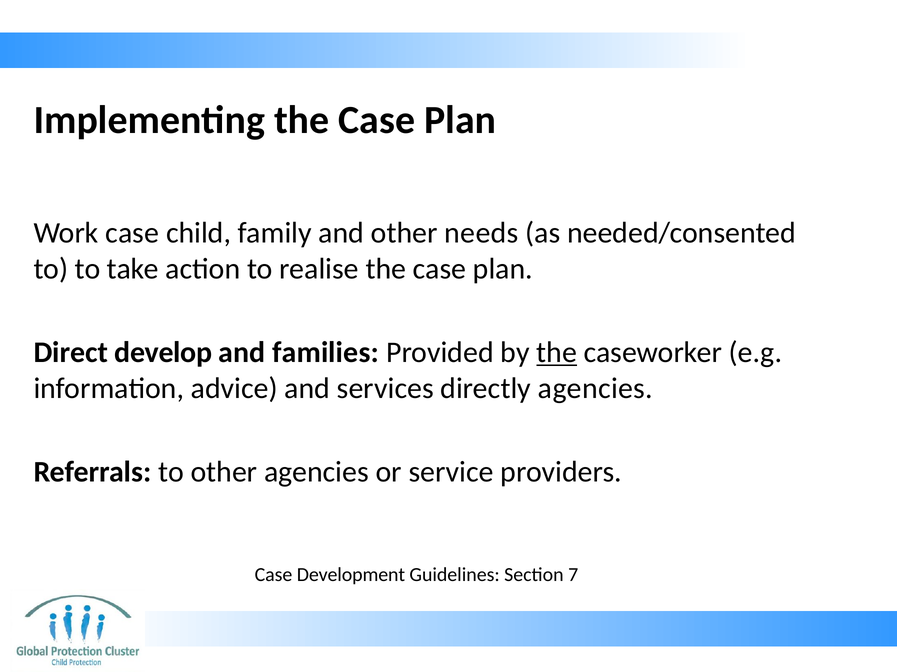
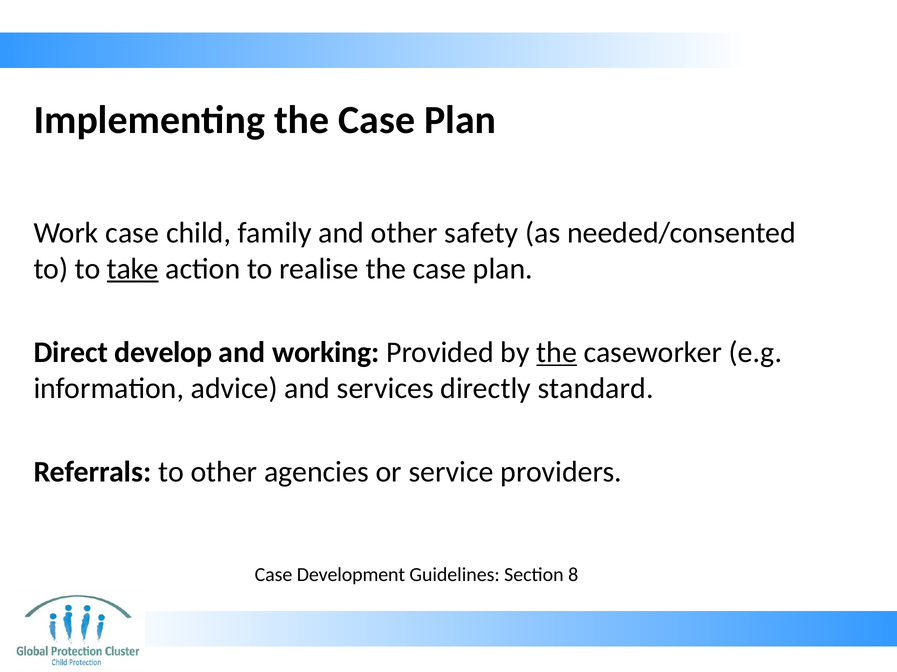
needs: needs -> safety
take underline: none -> present
families: families -> working
directly agencies: agencies -> standard
7: 7 -> 8
